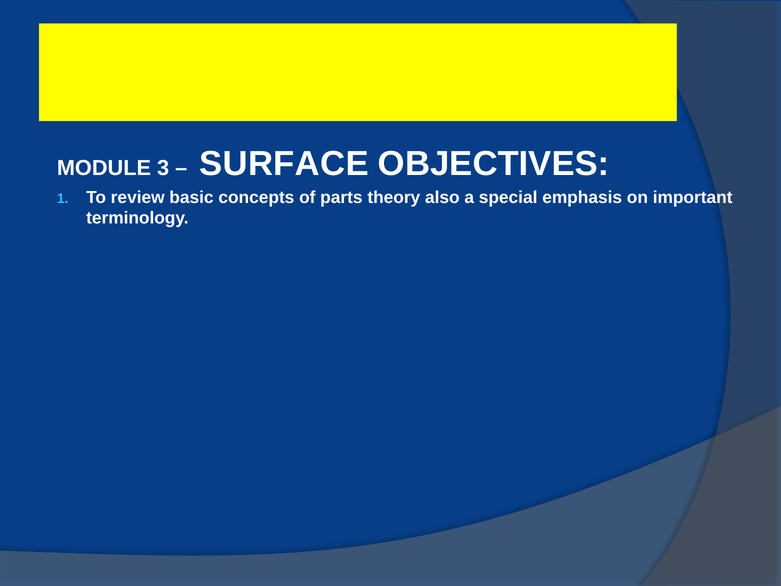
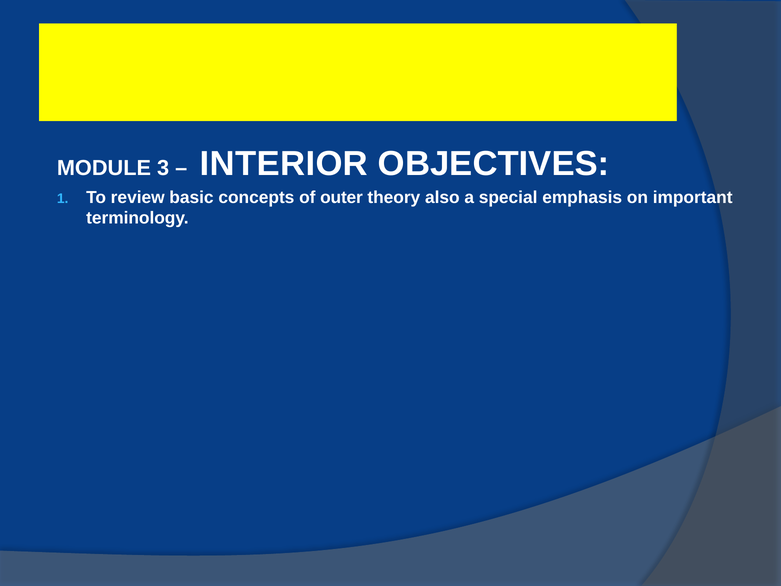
SURFACE: SURFACE -> INTERIOR
parts: parts -> outer
